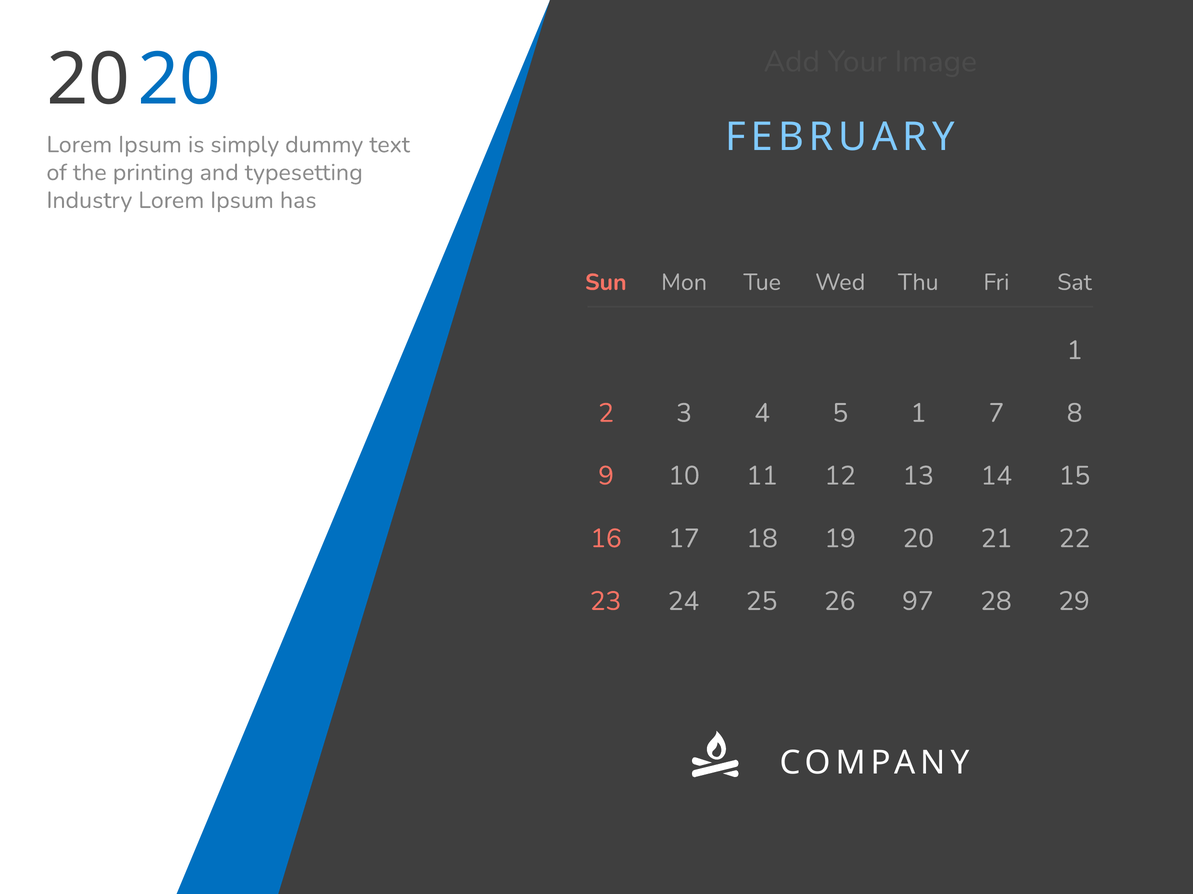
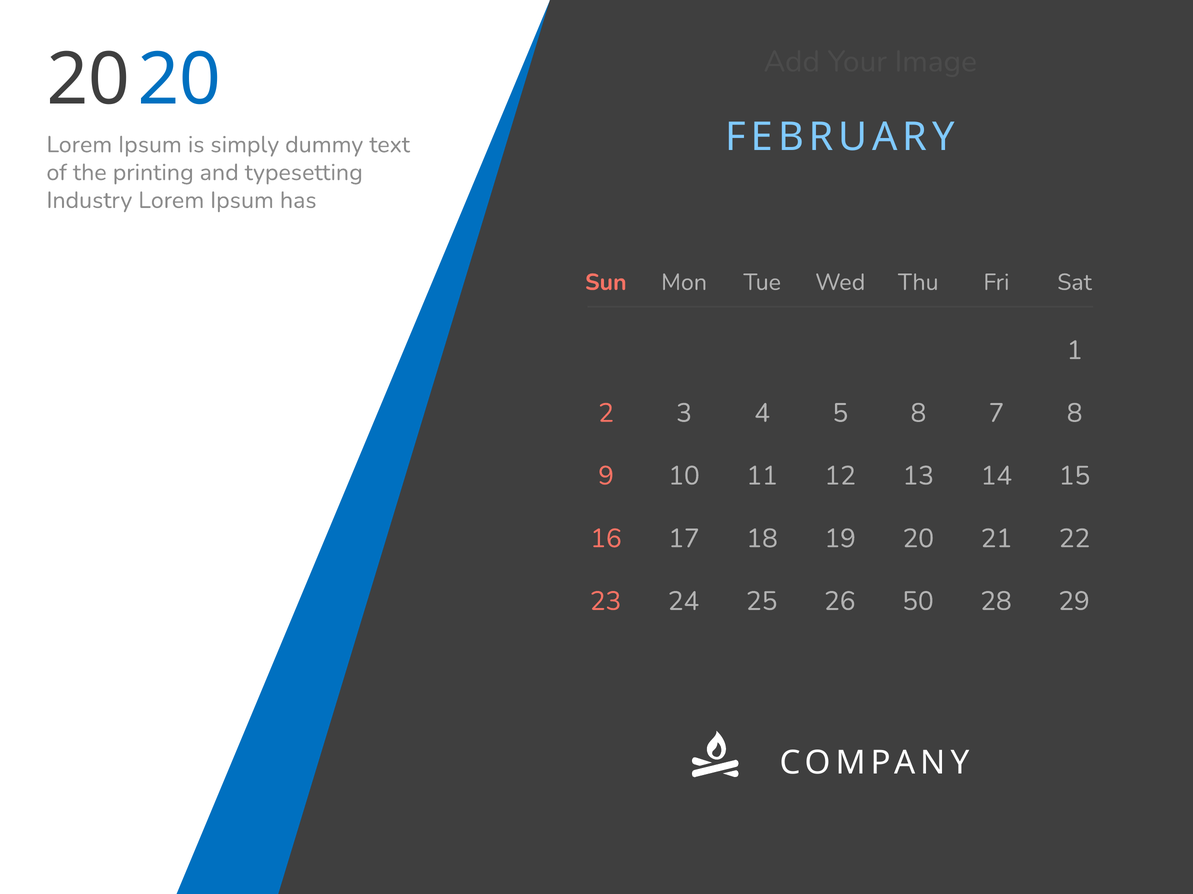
5 1: 1 -> 8
97: 97 -> 50
